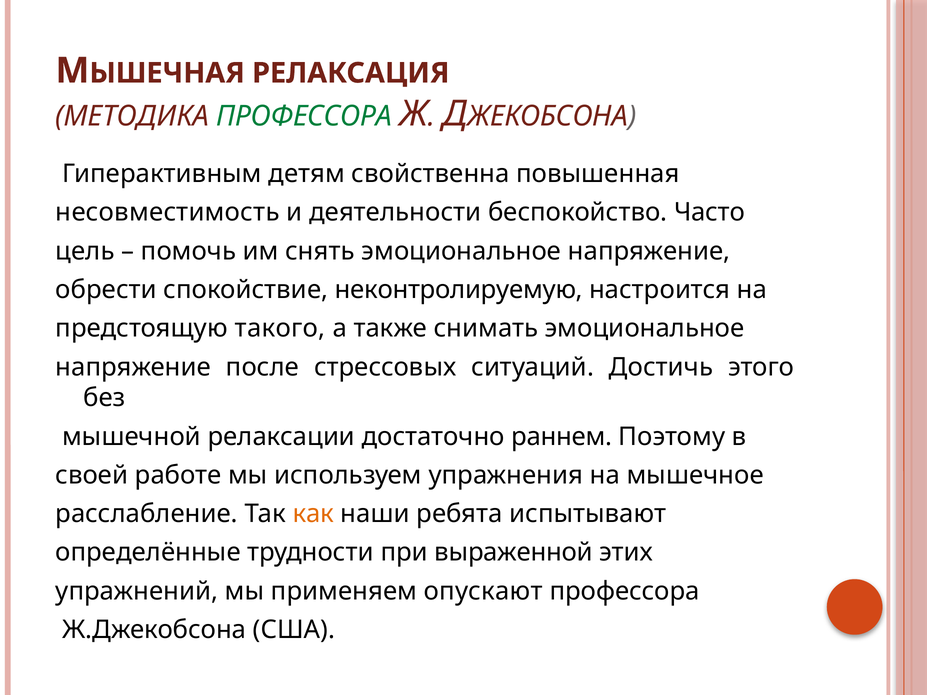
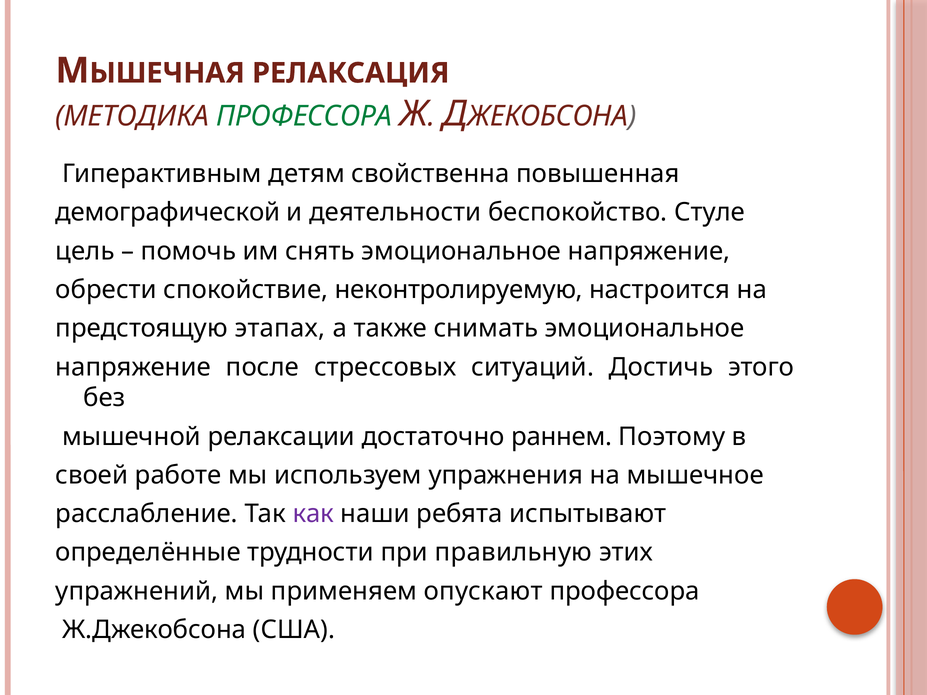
несовместимость: несовместимость -> демографической
Часто: Часто -> Стуле
такого: такого -> этапах
как colour: orange -> purple
выраженной: выраженной -> правильную
